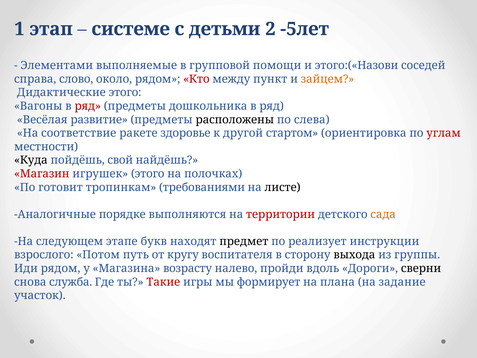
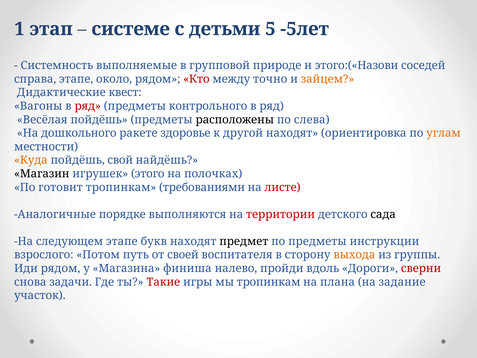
2: 2 -> 5
Элементами: Элементами -> Системность
помощи: помощи -> природе
справа слово: слово -> этапе
пункт: пункт -> точно
Дидактические этого: этого -> квест
дошкольника: дошкольника -> контрольного
Весёлая развитие: развитие -> пойдёшь
соответствие: соответствие -> дошкольного
другой стартом: стартом -> находят
углам colour: red -> orange
Куда colour: black -> orange
Магазин colour: red -> black
листе colour: black -> red
сада colour: orange -> black
по реализует: реализует -> предметы
кругу: кругу -> своей
выхода colour: black -> orange
возрасту: возрасту -> финиша
сверни colour: black -> red
служба: служба -> задачи
мы формирует: формирует -> тропинкам
